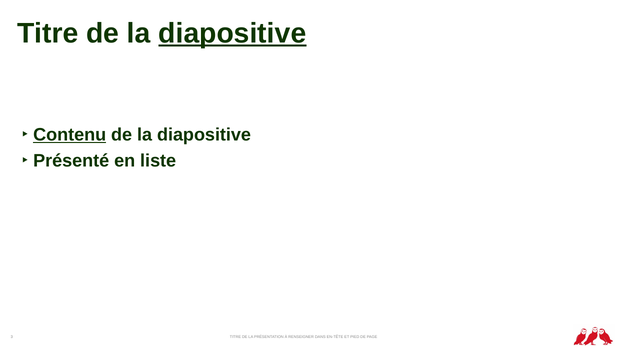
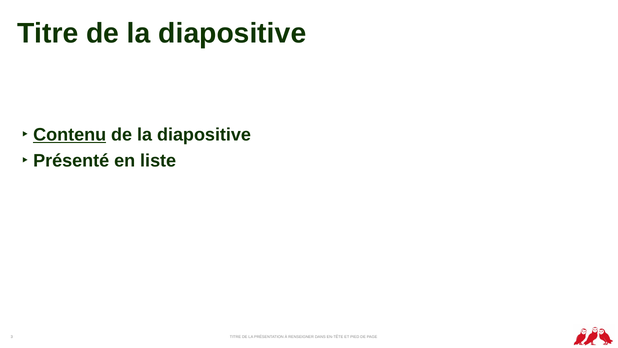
diapositive at (232, 33) underline: present -> none
